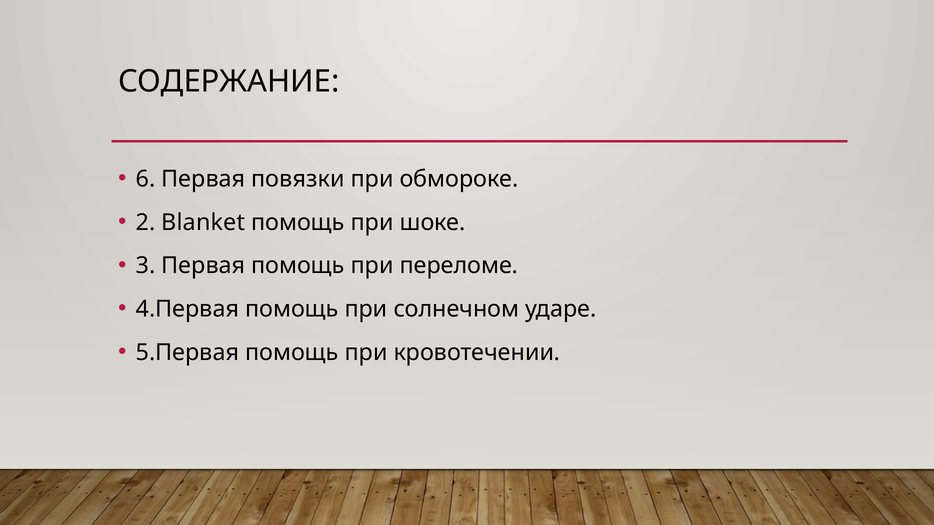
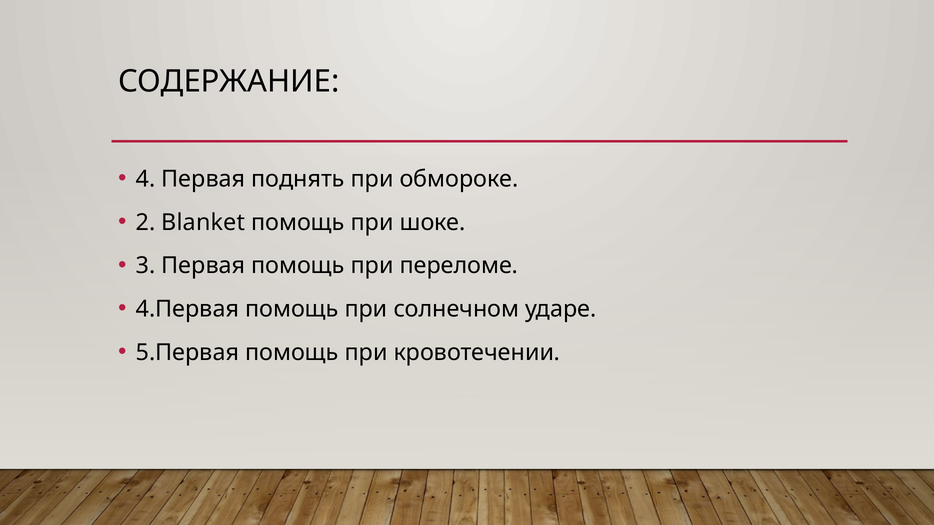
6: 6 -> 4
повязки: повязки -> поднять
